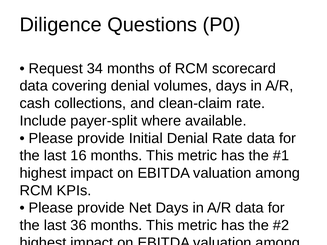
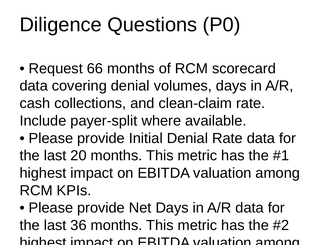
34: 34 -> 66
16: 16 -> 20
